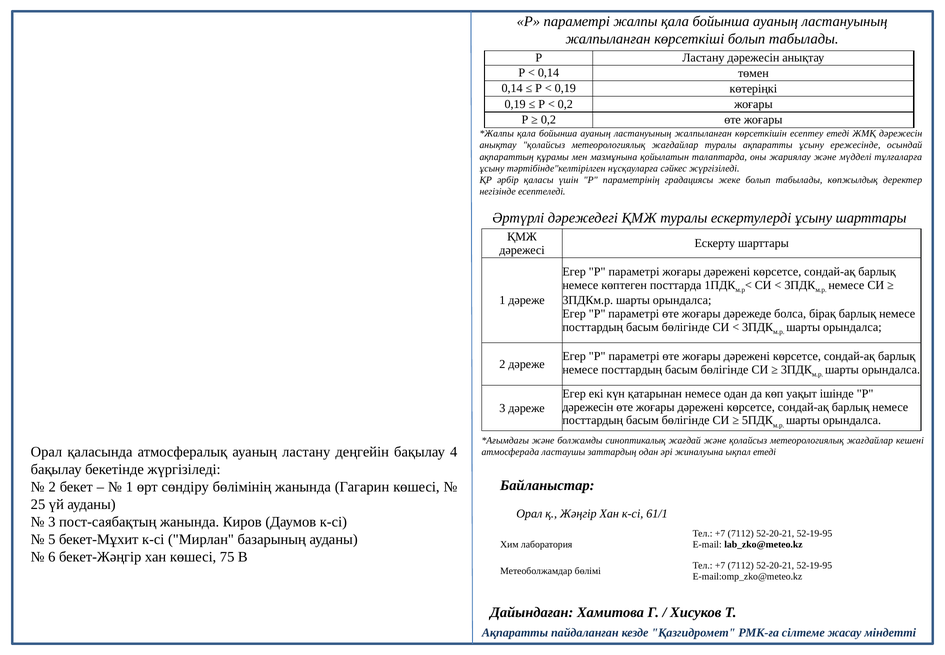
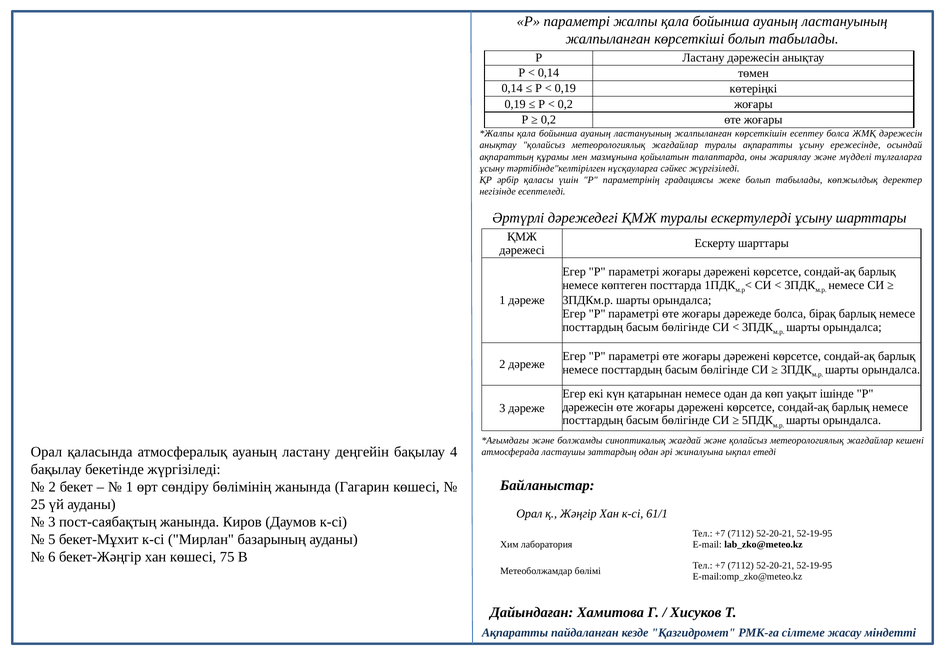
есептеу етеді: етеді -> болса
